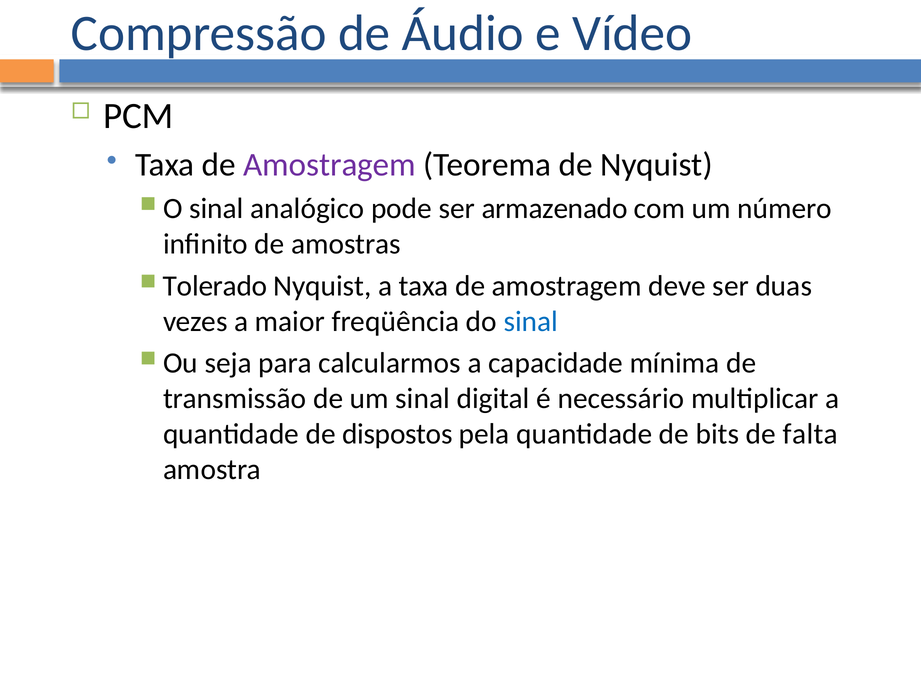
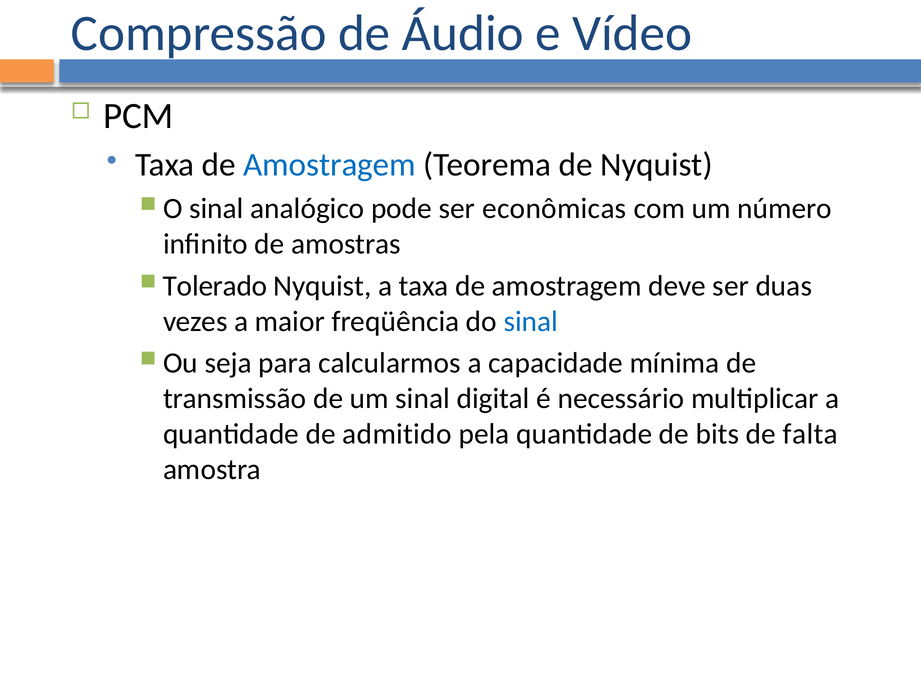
Amostragem at (330, 165) colour: purple -> blue
armazenado: armazenado -> econômicas
dispostos: dispostos -> admitido
